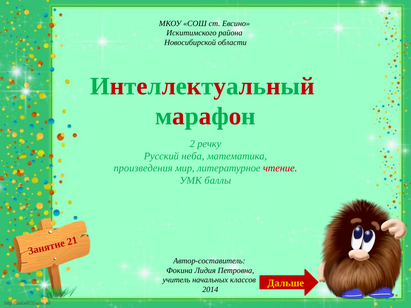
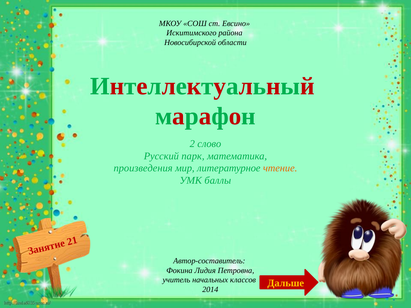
речку: речку -> слово
неба: неба -> парк
чтение colour: red -> orange
